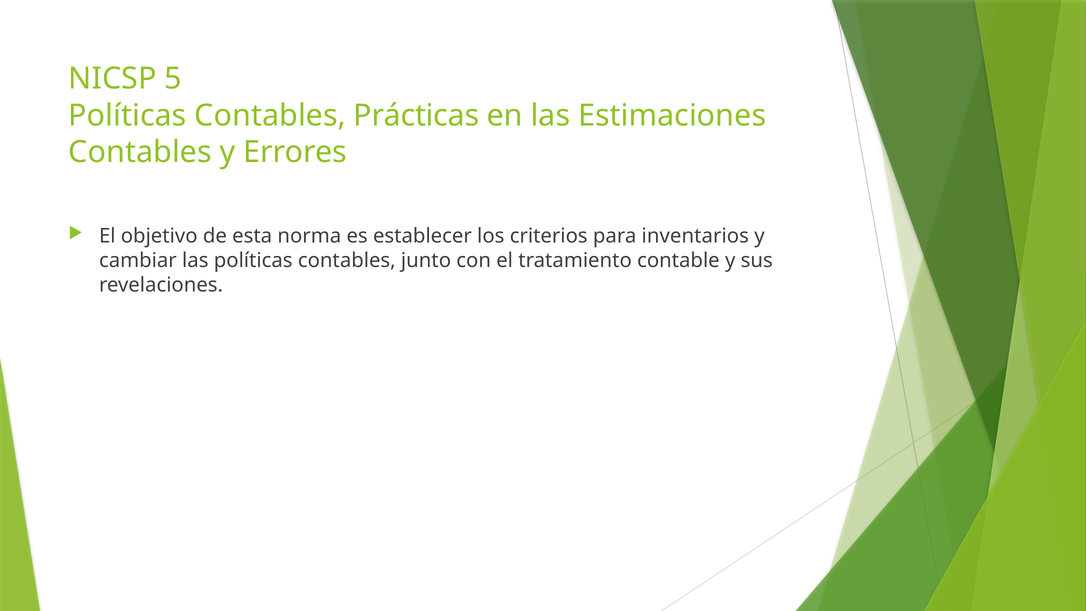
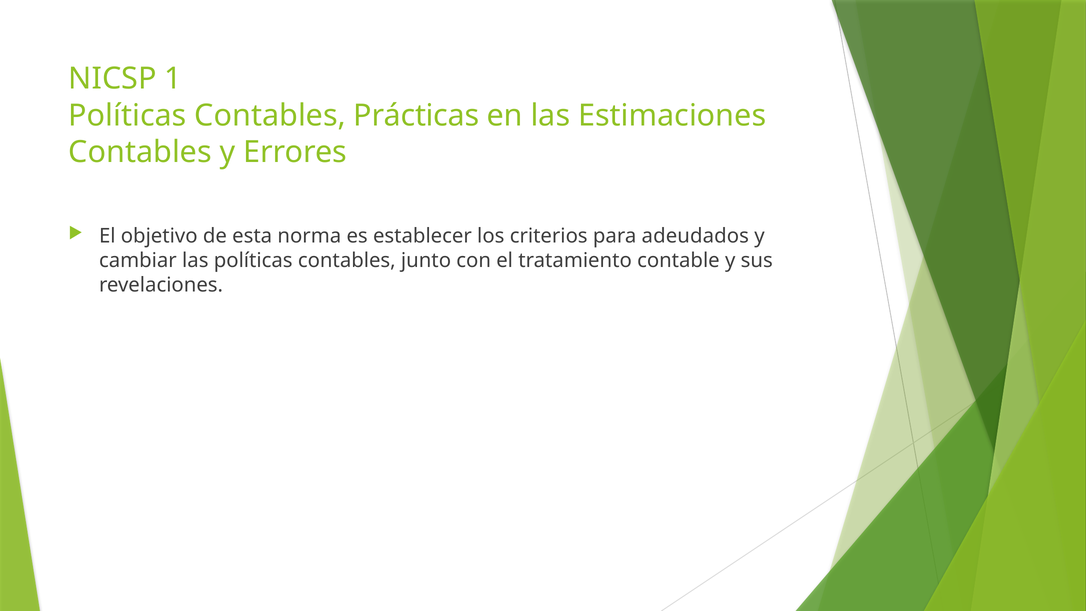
5: 5 -> 1
inventarios: inventarios -> adeudados
